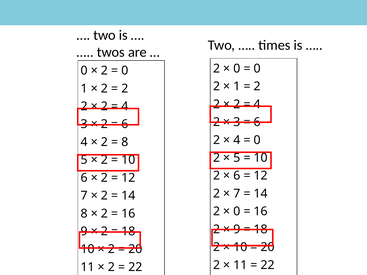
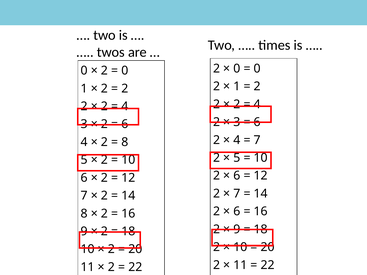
0 at (257, 140): 0 -> 7
0 at (237, 212): 0 -> 6
